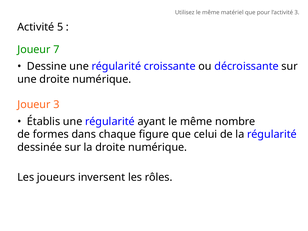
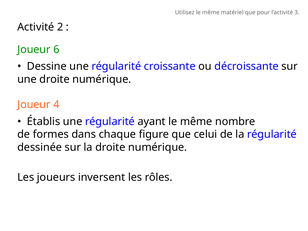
5: 5 -> 2
7: 7 -> 6
Joueur 3: 3 -> 4
